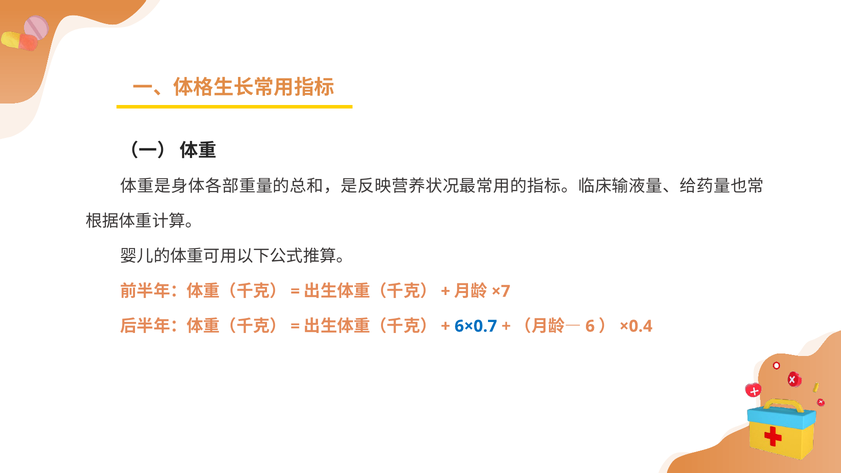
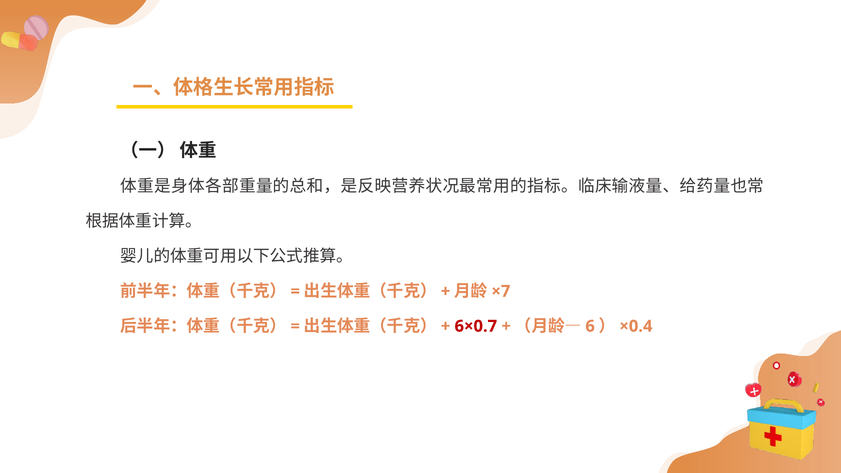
6×0.7 colour: blue -> red
